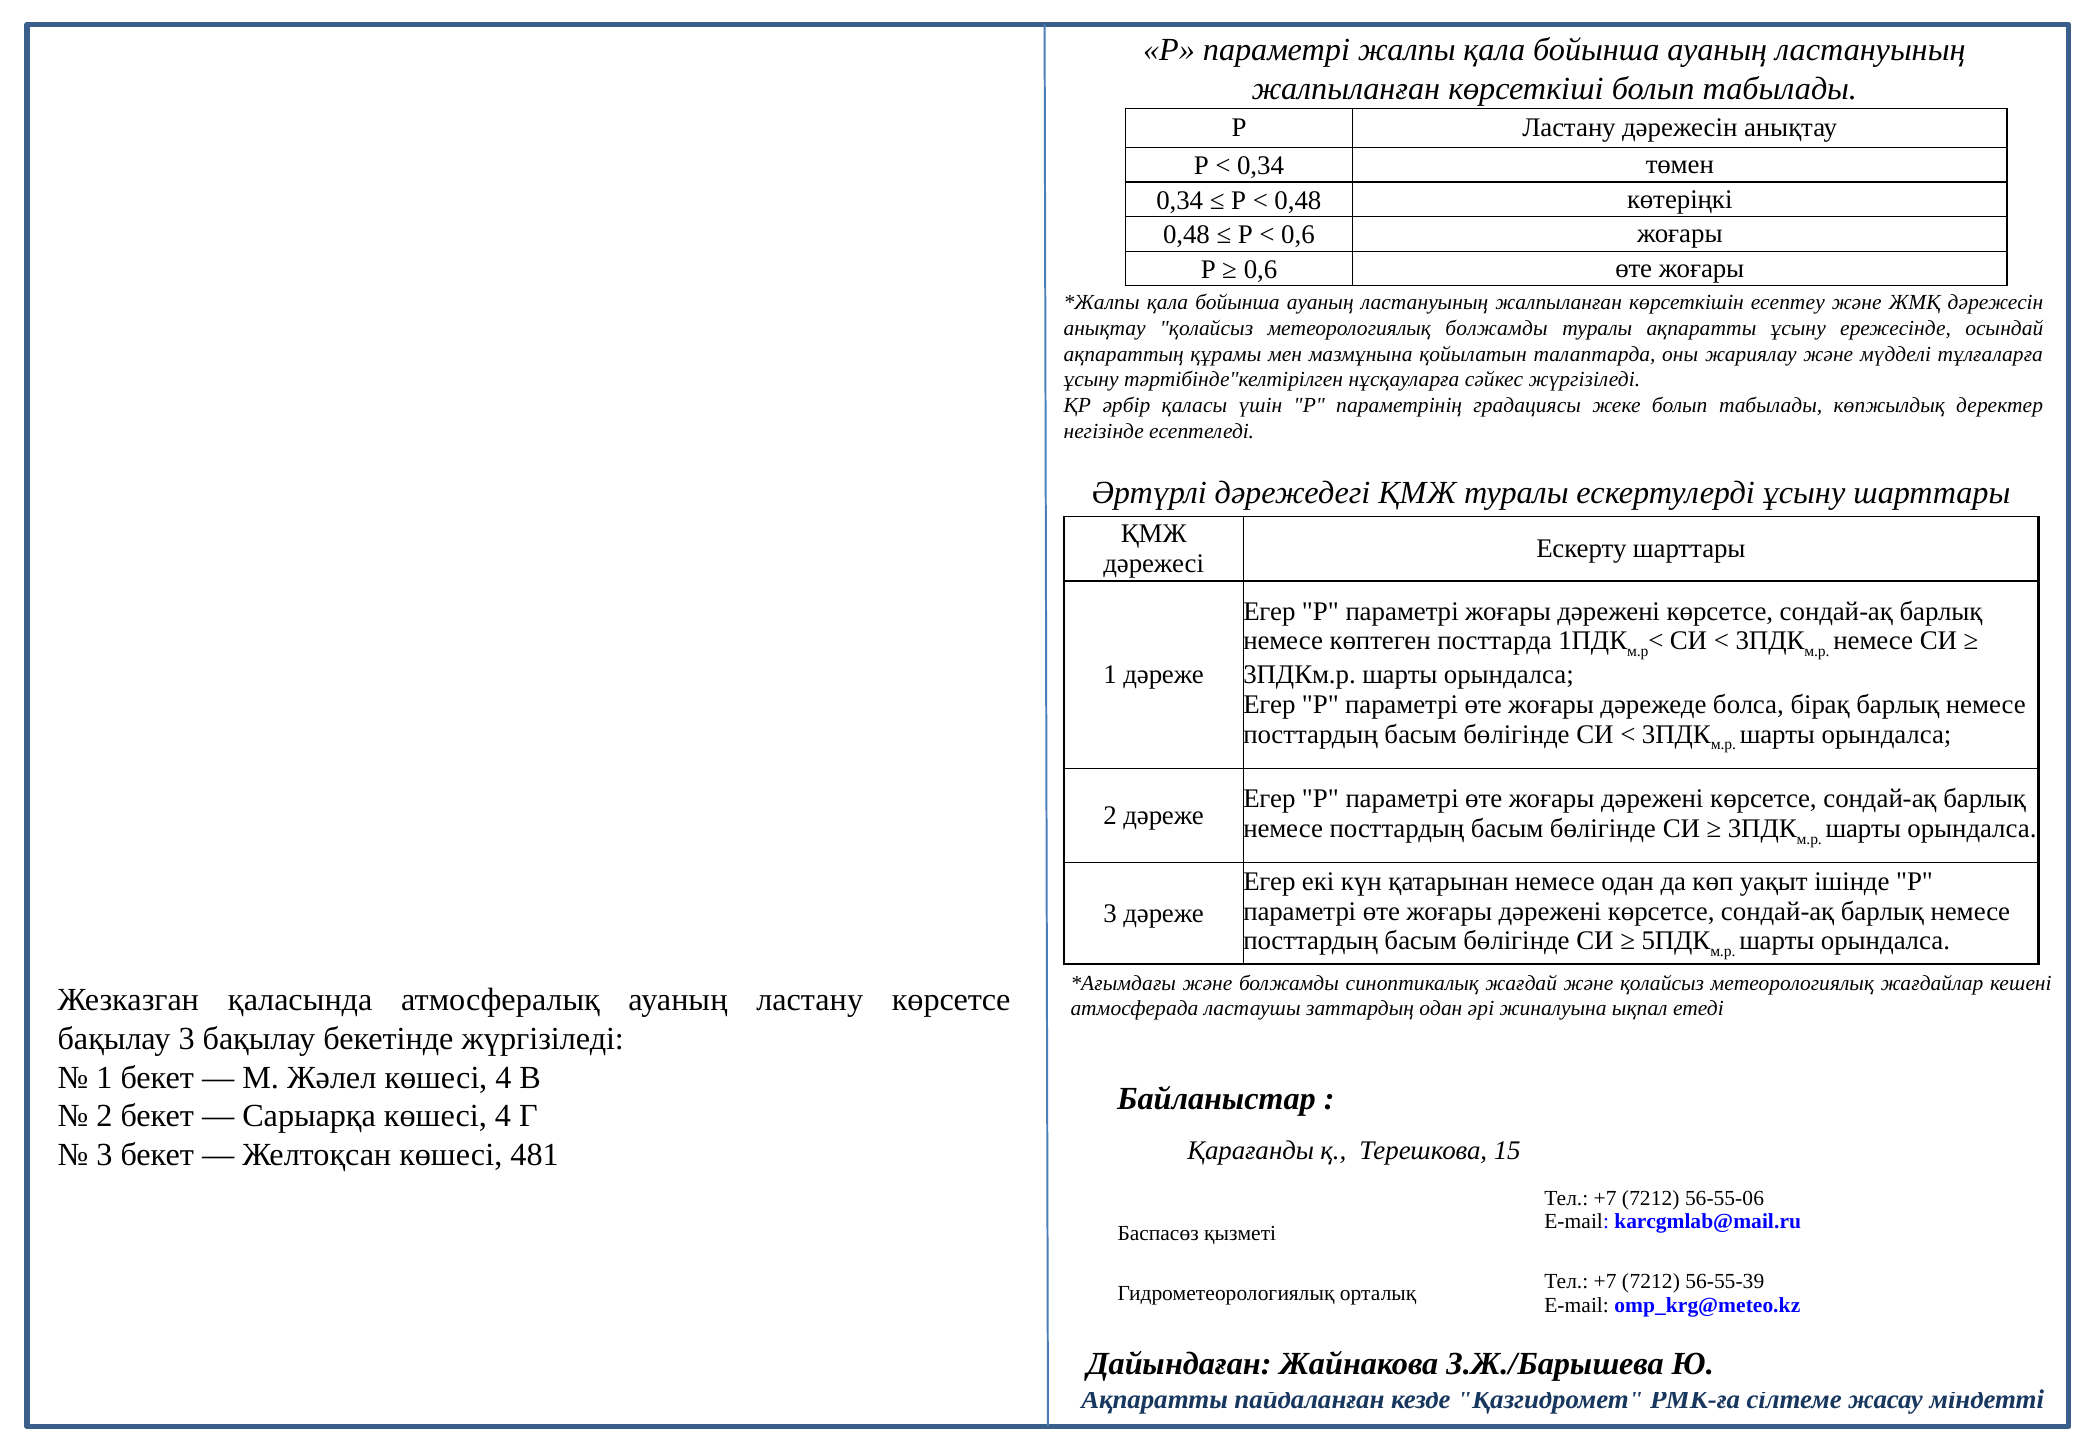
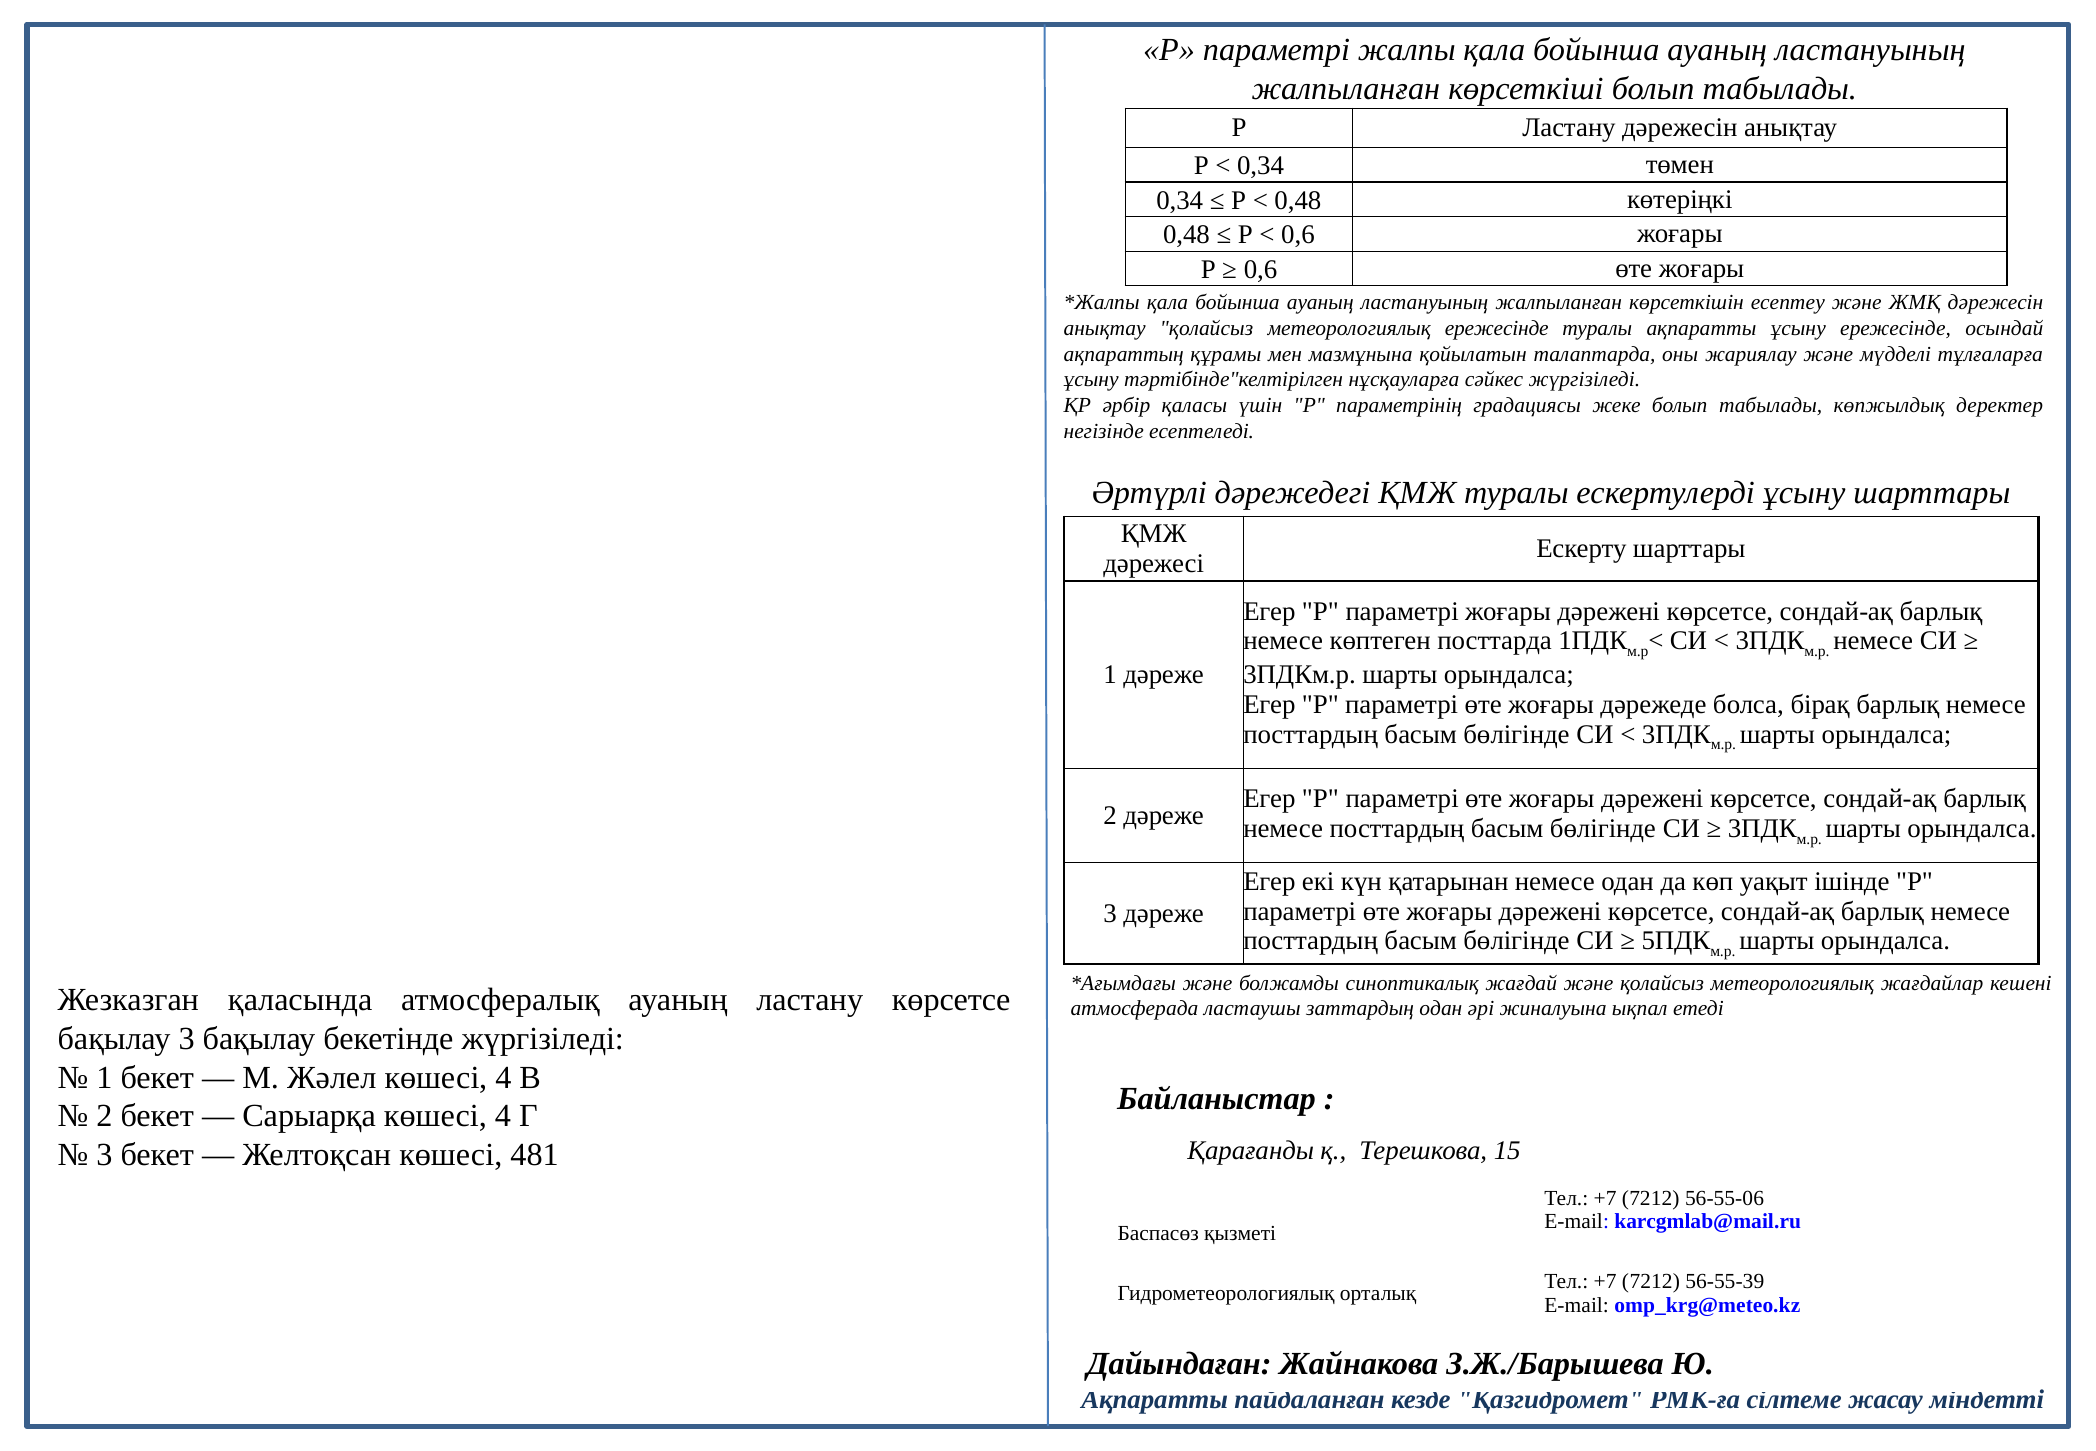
метеорологиялық болжамды: болжамды -> ережесінде
